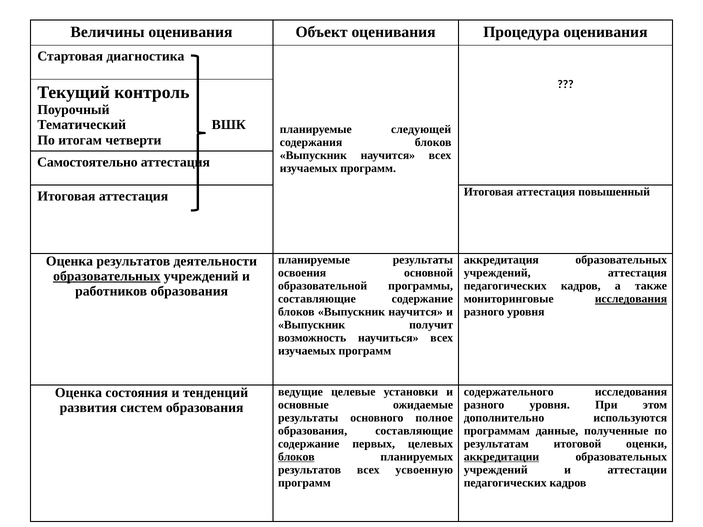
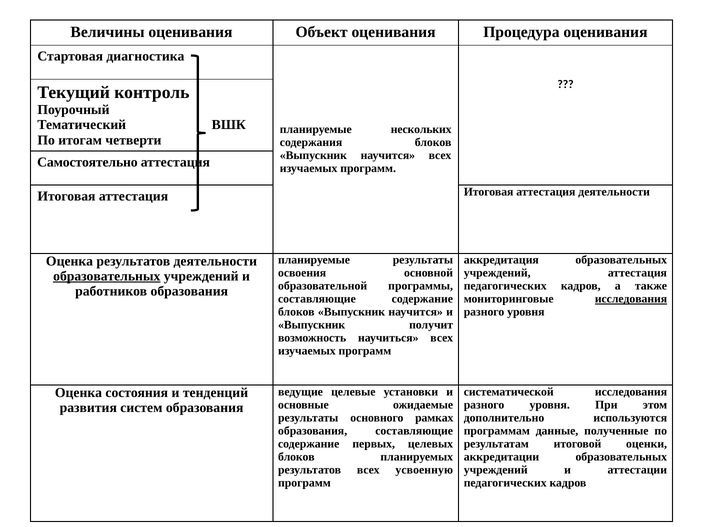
следующей: следующей -> нескольких
аттестация повышенный: повышенный -> деятельности
содержательного: содержательного -> систематической
полное: полное -> рамках
блоков at (296, 457) underline: present -> none
аккредитации underline: present -> none
